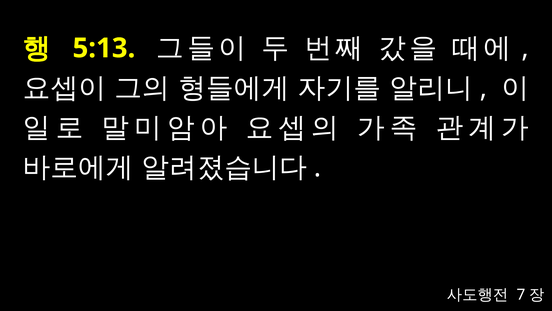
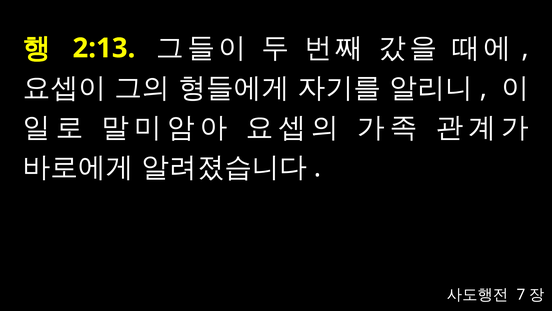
5:13: 5:13 -> 2:13
